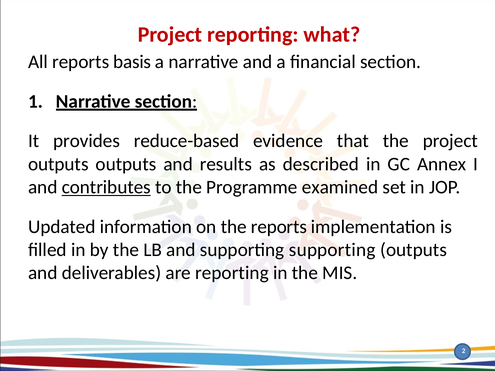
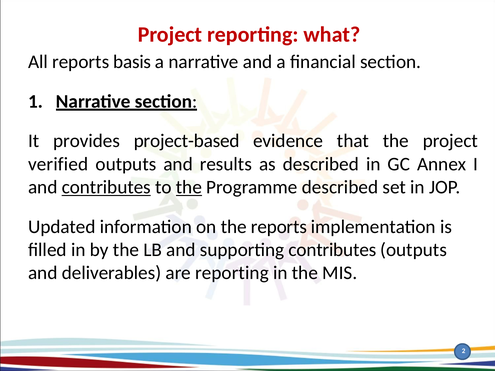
reduce-based: reduce-based -> project-based
outputs at (58, 164): outputs -> verified
the at (189, 187) underline: none -> present
Programme examined: examined -> described
supporting supporting: supporting -> contributes
